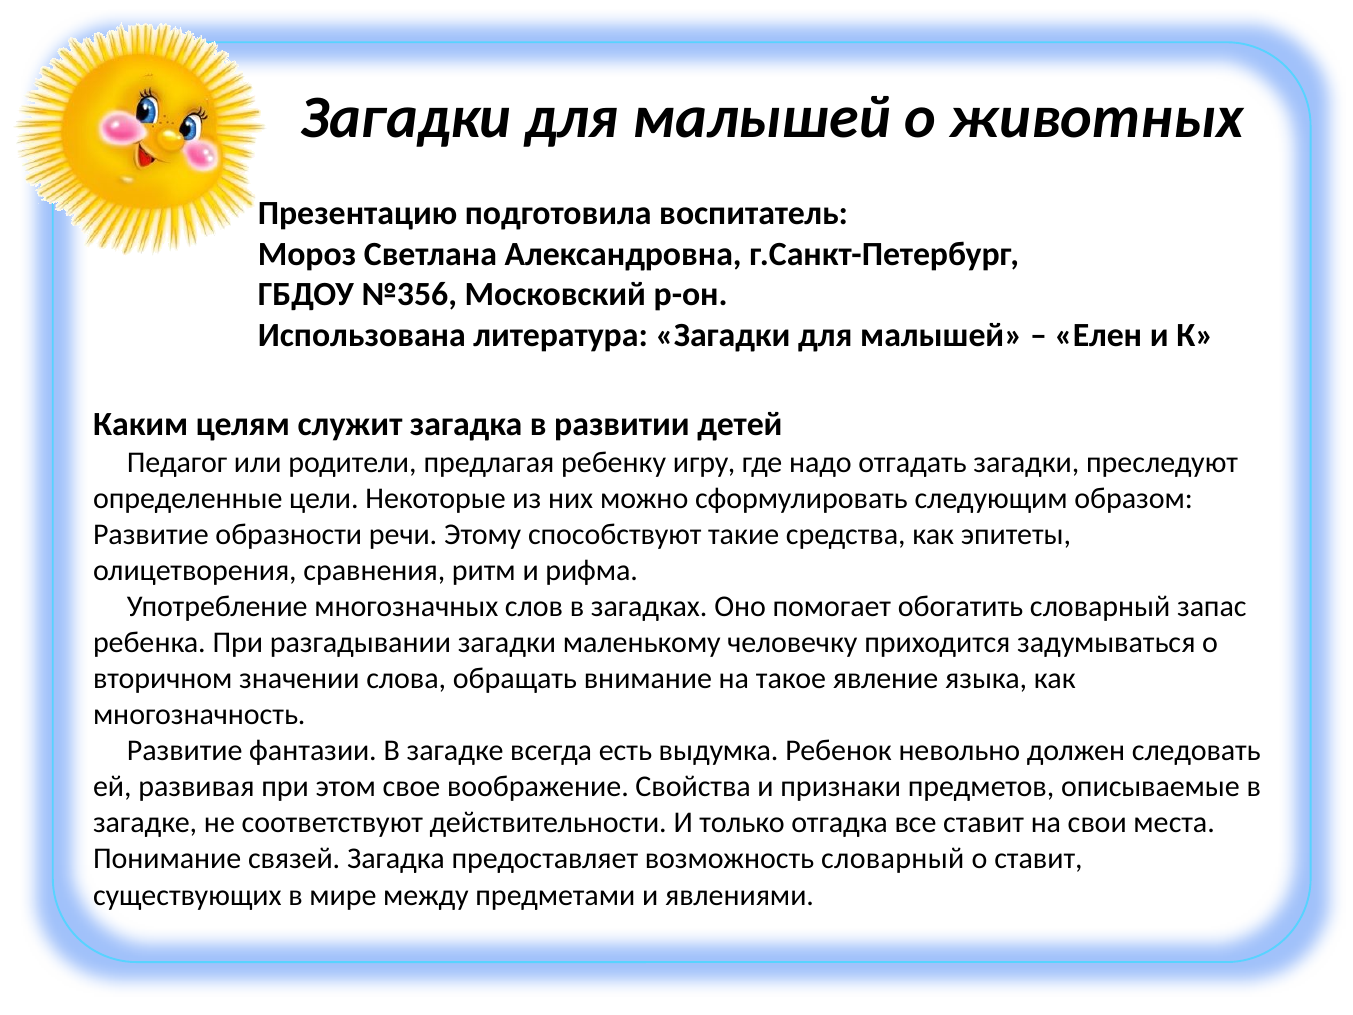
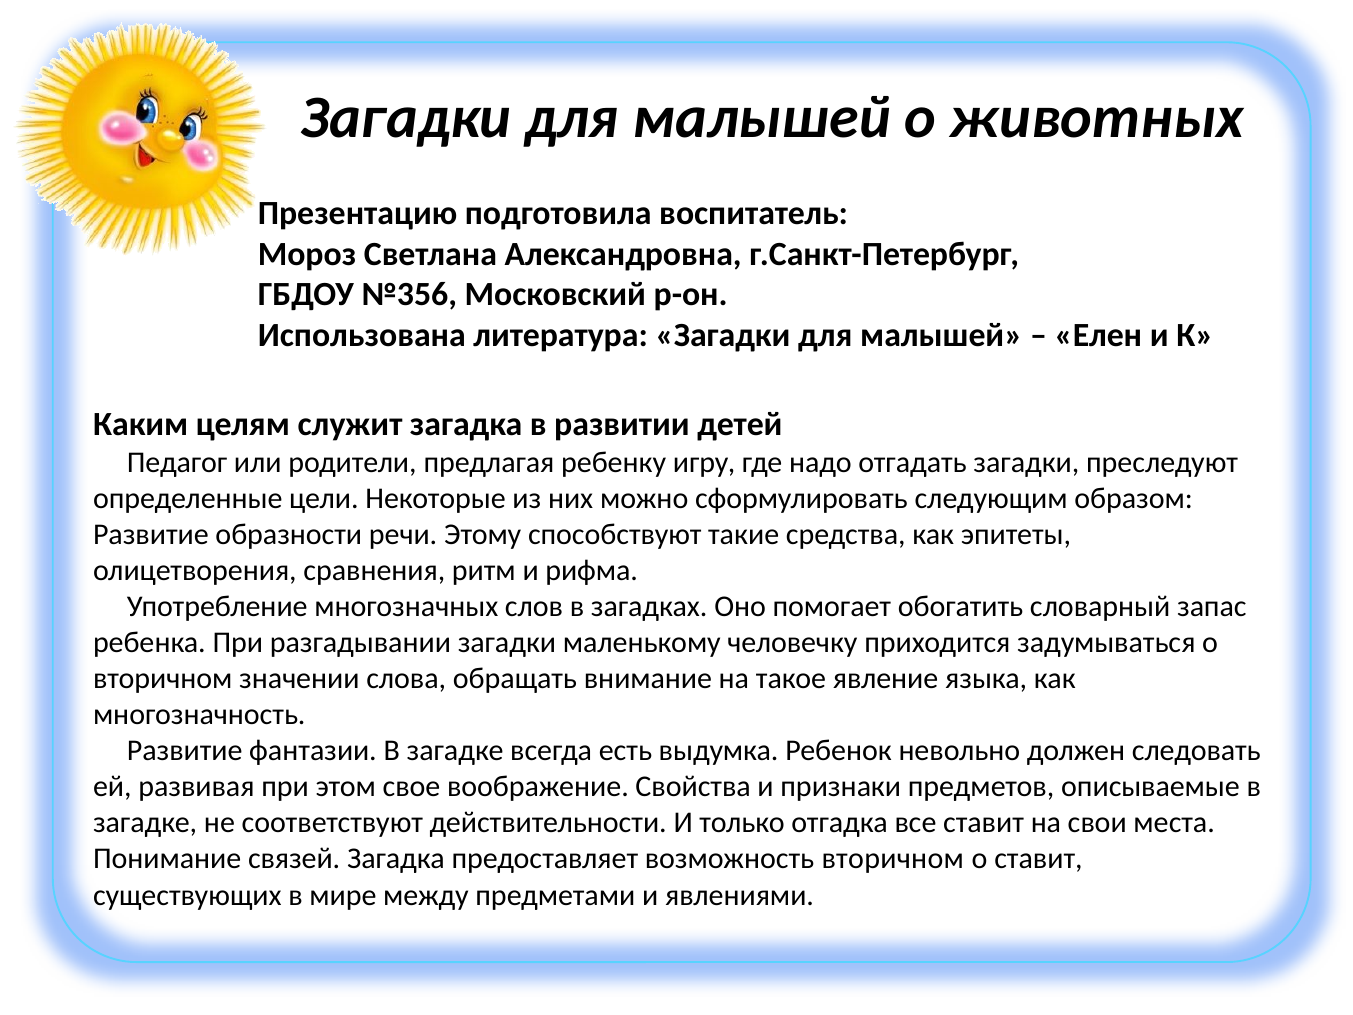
возможность словарный: словарный -> вторичном
